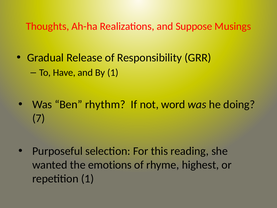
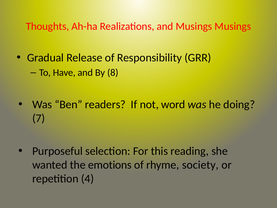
and Suppose: Suppose -> Musings
By 1: 1 -> 8
rhythm: rhythm -> readers
highest: highest -> society
repetition 1: 1 -> 4
